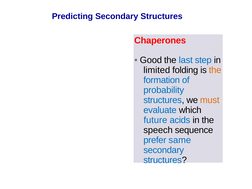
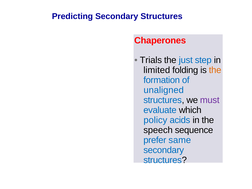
Good: Good -> Trials
last: last -> just
probability: probability -> unaligned
must colour: orange -> purple
future: future -> policy
